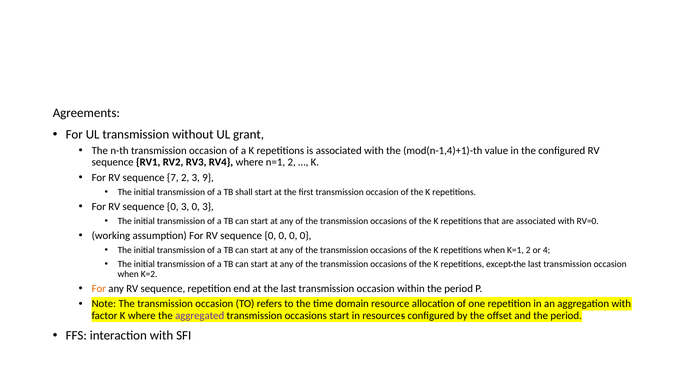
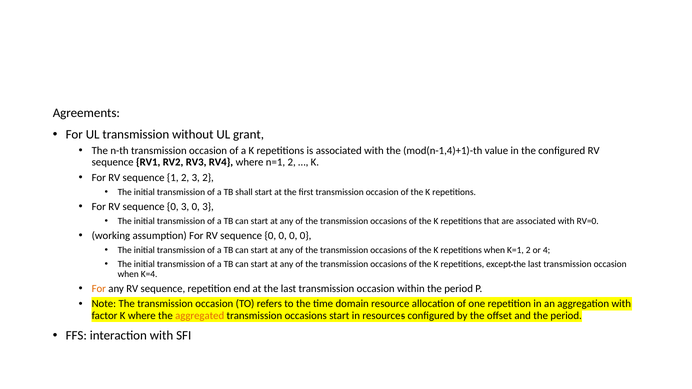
7: 7 -> 1
3 9: 9 -> 2
K=2: K=2 -> K=4
aggregated colour: purple -> orange
